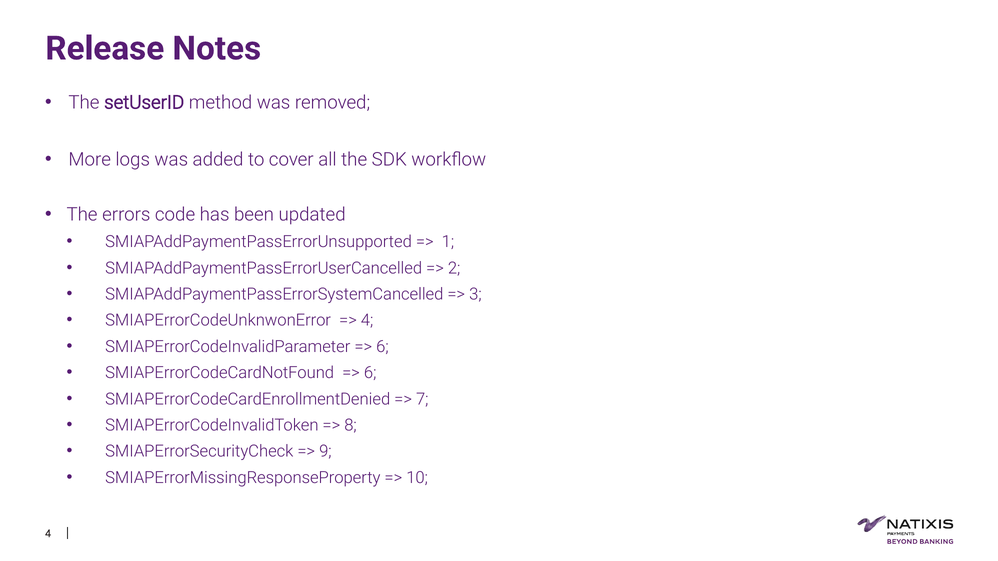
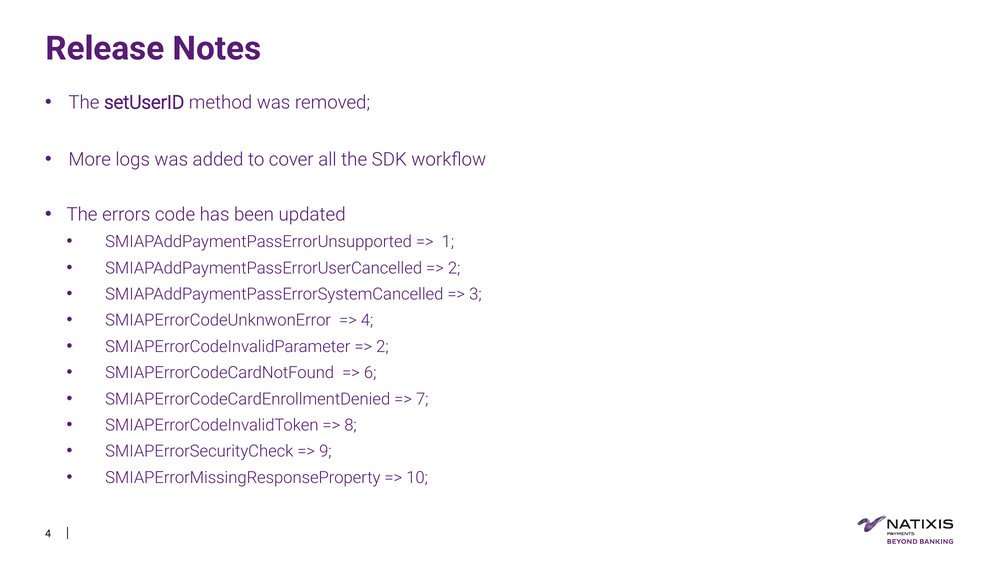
6 at (382, 347): 6 -> 2
